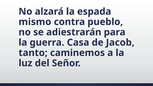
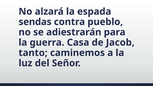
mismo: mismo -> sendas
